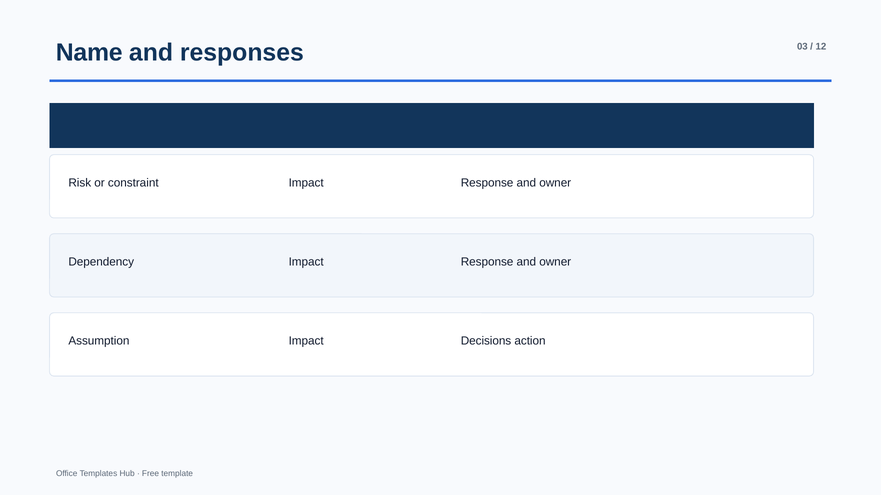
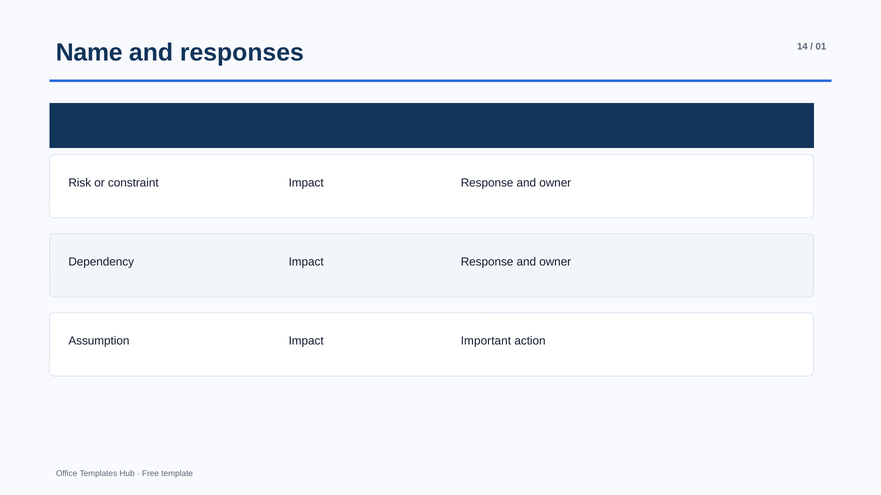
03: 03 -> 14
12: 12 -> 01
Decisions: Decisions -> Important
